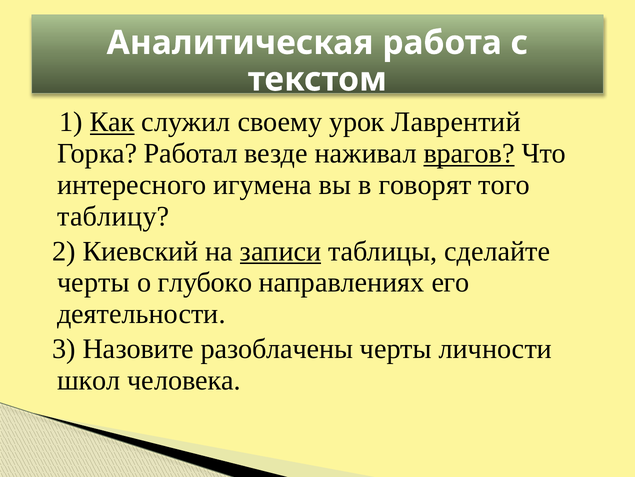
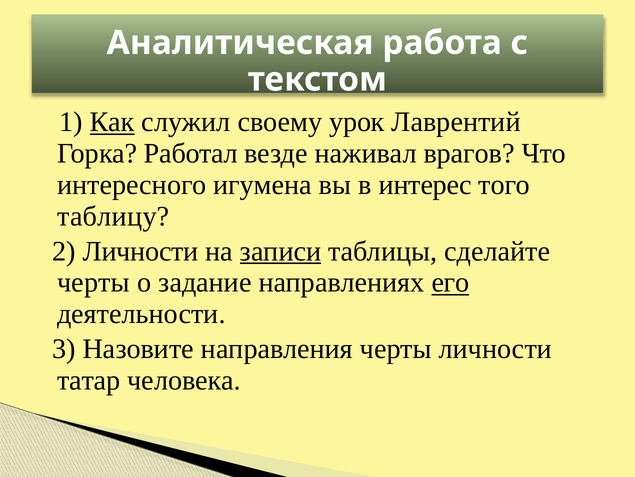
врагов underline: present -> none
говорят: говорят -> интерес
2 Киевский: Киевский -> Личности
глубоко: глубоко -> задание
его underline: none -> present
разоблачены: разоблачены -> направления
школ: школ -> татар
